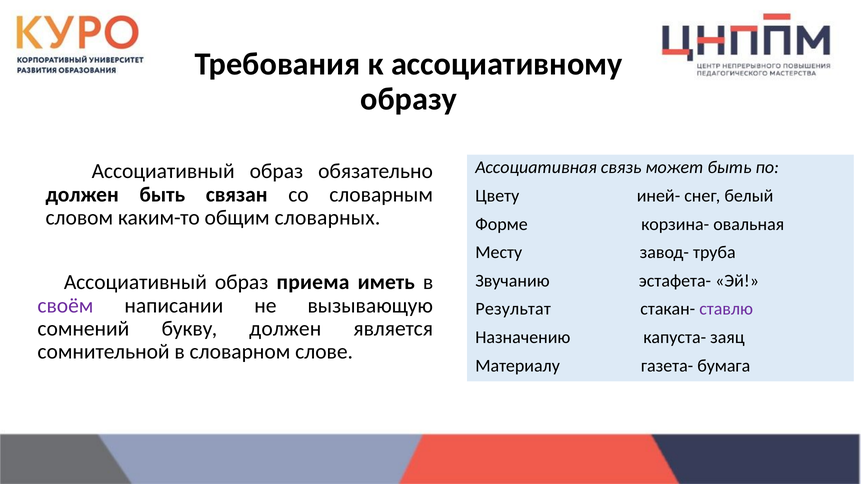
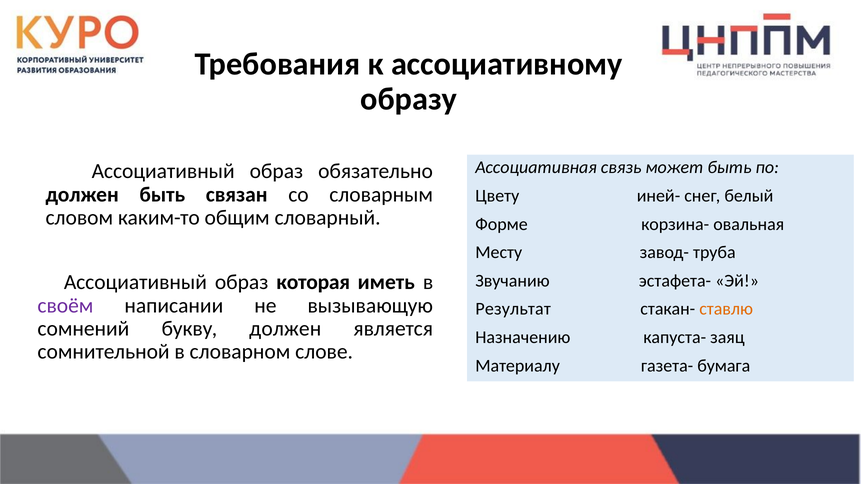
словарных: словарных -> словарный
приема: приема -> которая
ставлю colour: purple -> orange
